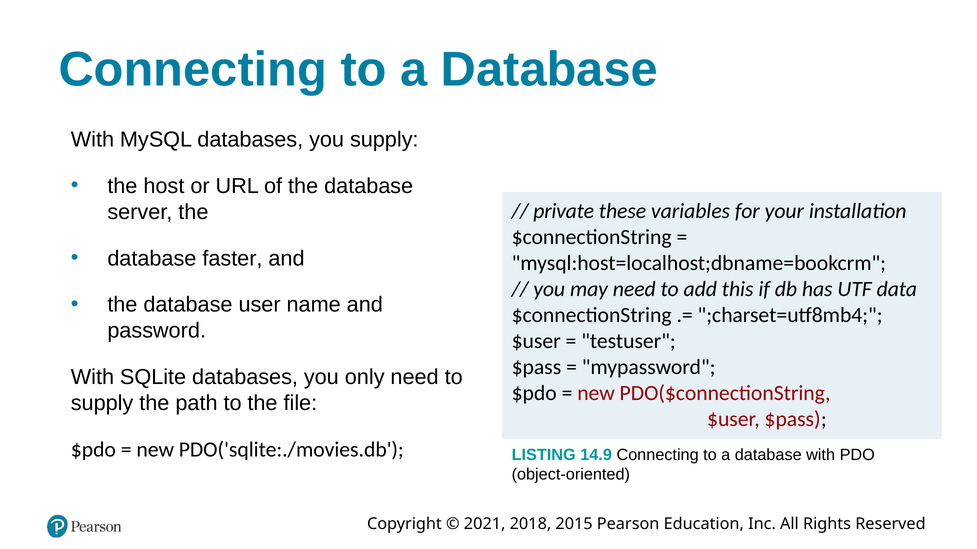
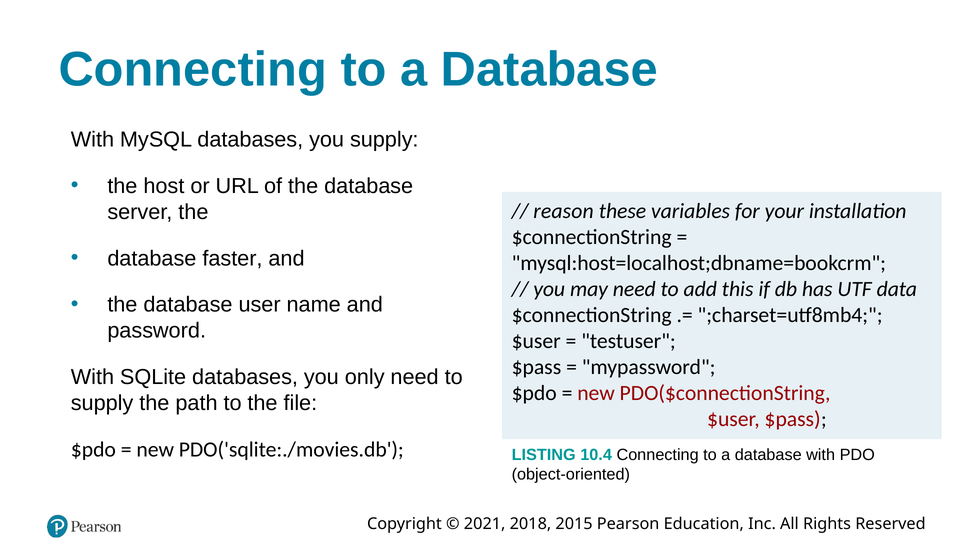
private: private -> reason
14.9: 14.9 -> 10.4
